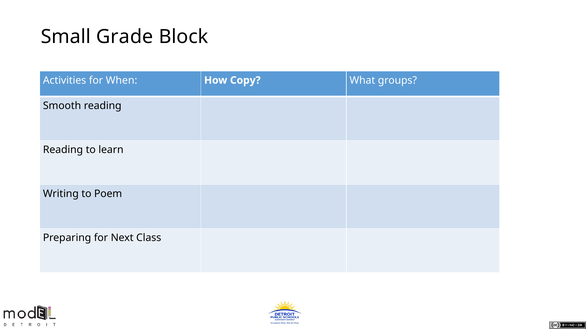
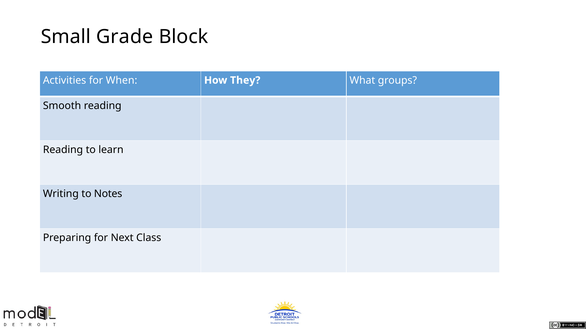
Copy: Copy -> They
Poem: Poem -> Notes
